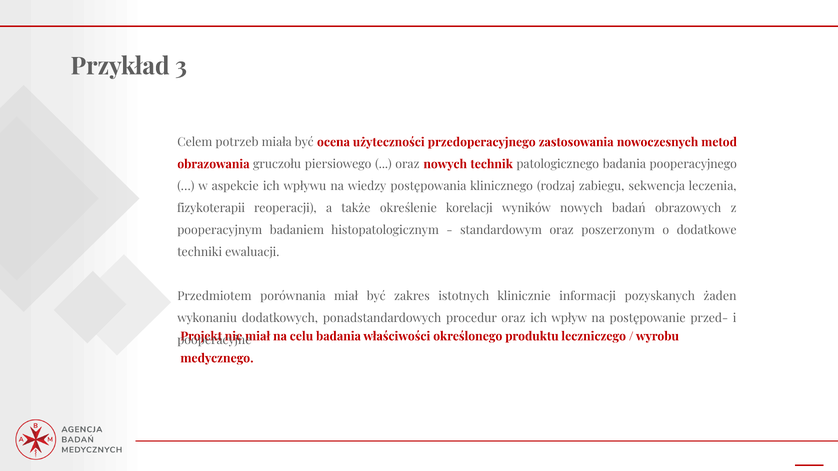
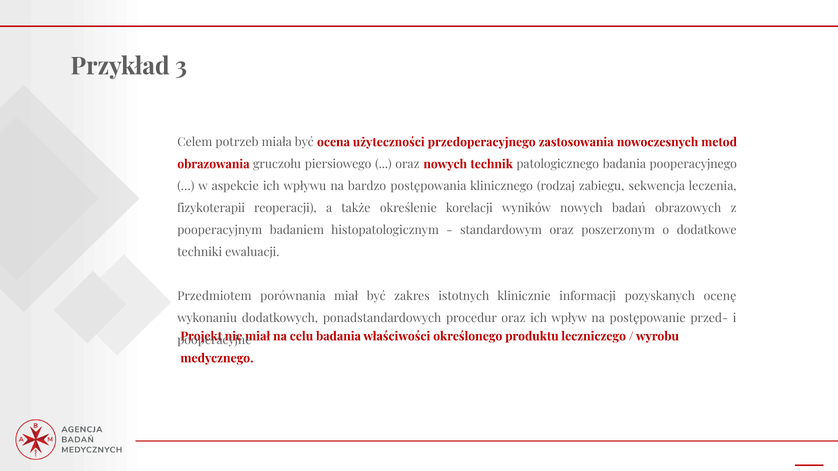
wiedzy: wiedzy -> bardzo
żaden: żaden -> ocenę
